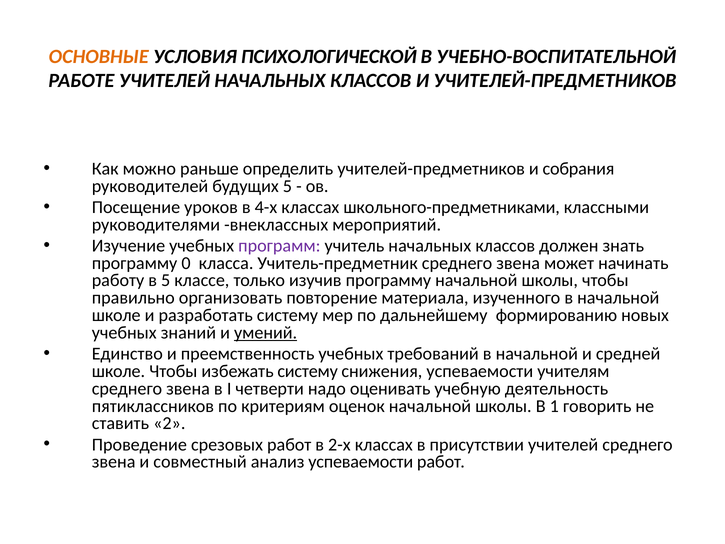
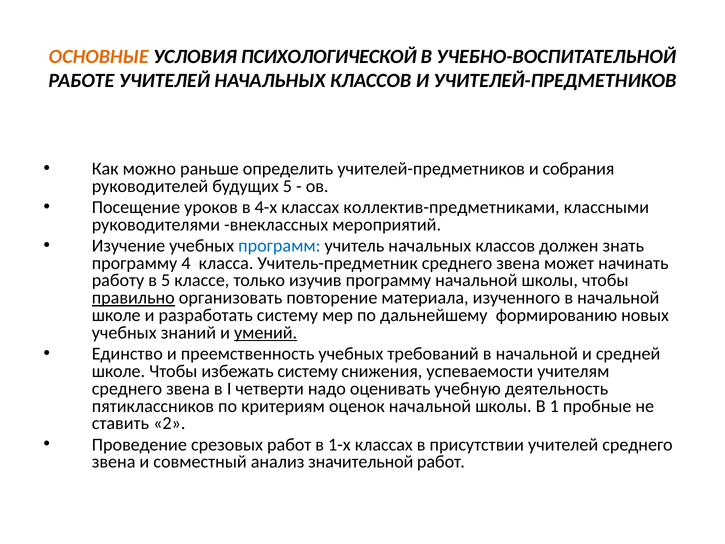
школьного-предметниками: школьного-предметниками -> коллектив-предметниками
программ colour: purple -> blue
0: 0 -> 4
правильно underline: none -> present
говорить: говорить -> пробные
2-х: 2-х -> 1-х
анализ успеваемости: успеваемости -> значительной
